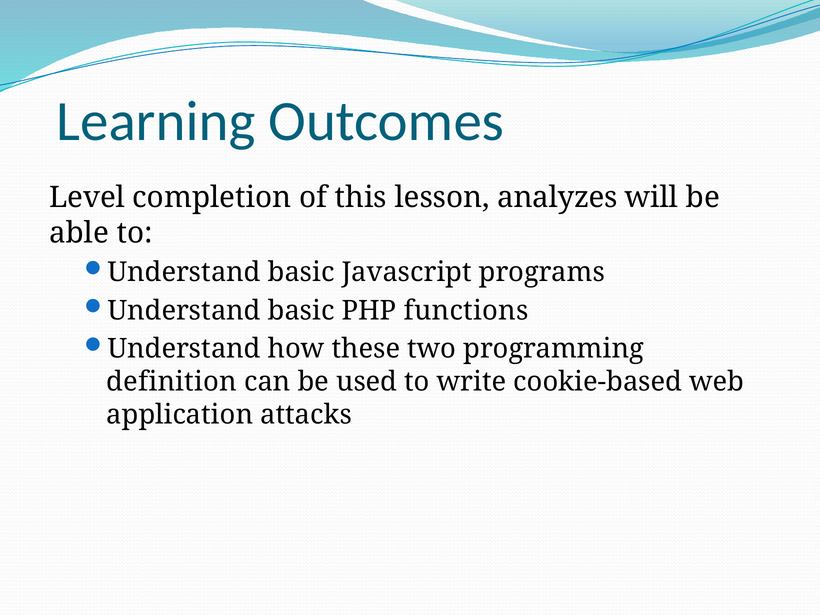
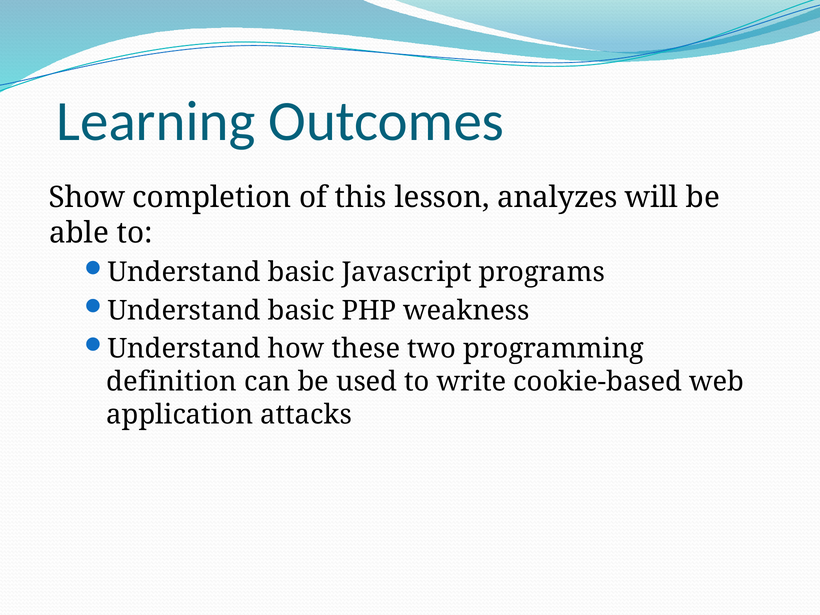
Level: Level -> Show
functions: functions -> weakness
